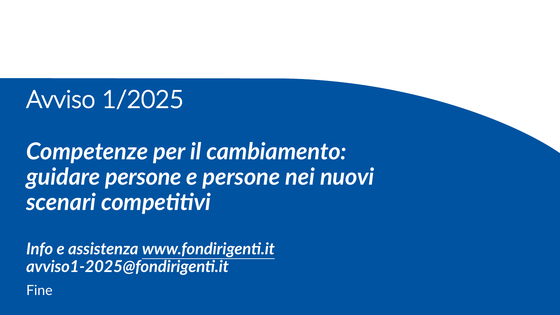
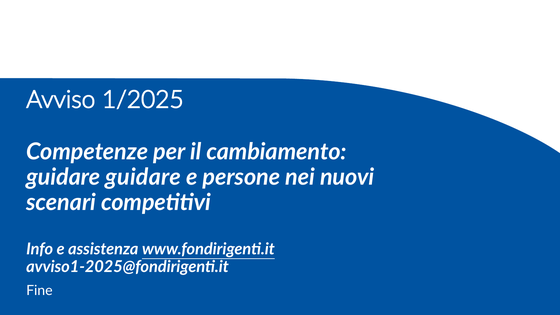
guidare persone: persone -> guidare
